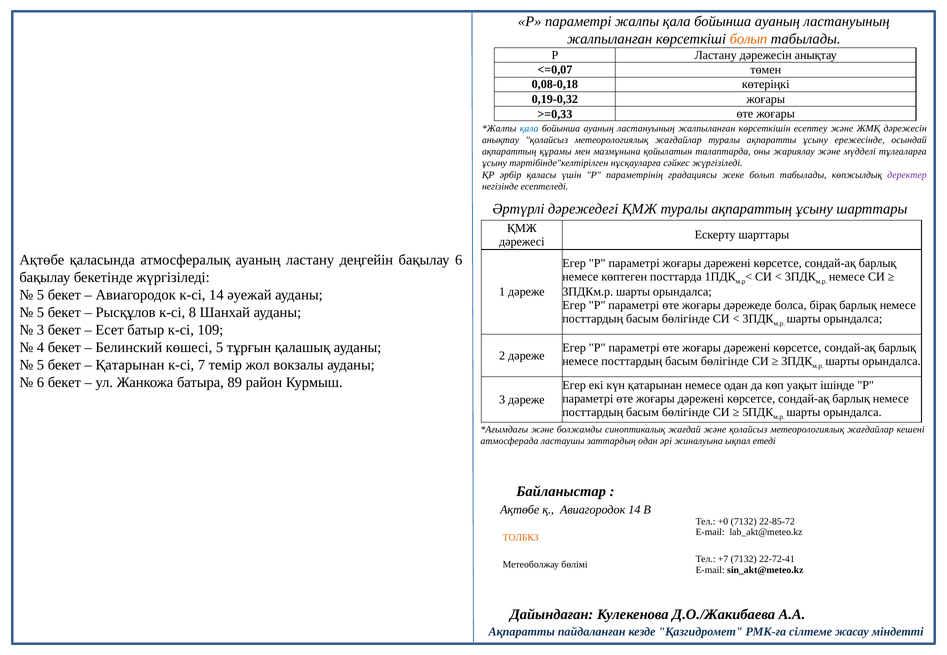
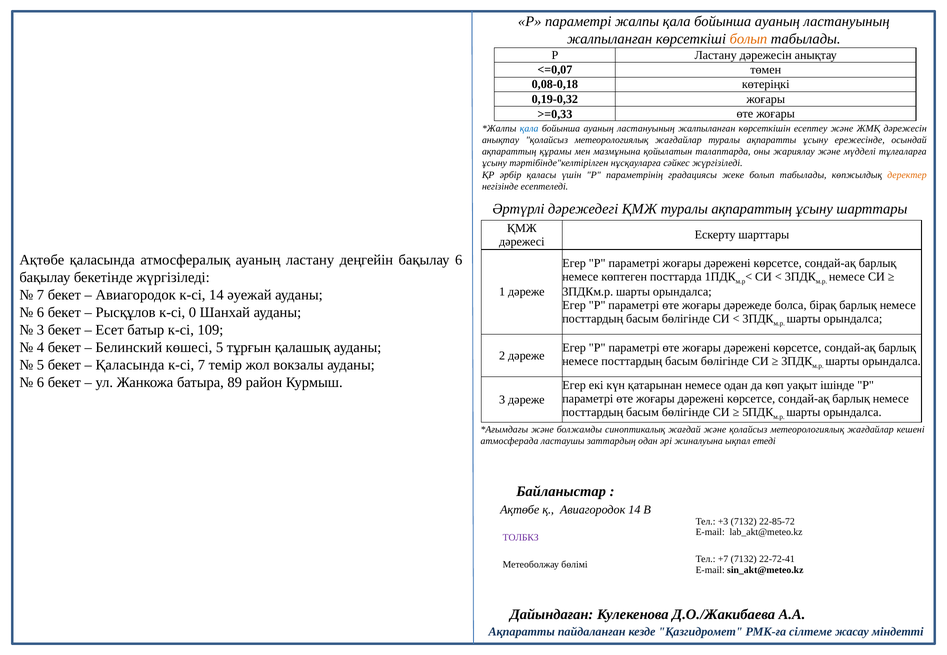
деректер colour: purple -> orange
5 at (40, 295): 5 -> 7
5 at (40, 313): 5 -> 6
8: 8 -> 0
Қатарынан at (130, 365): Қатарынан -> Қаласында
+0: +0 -> +3
ТОЛБКЗ colour: orange -> purple
